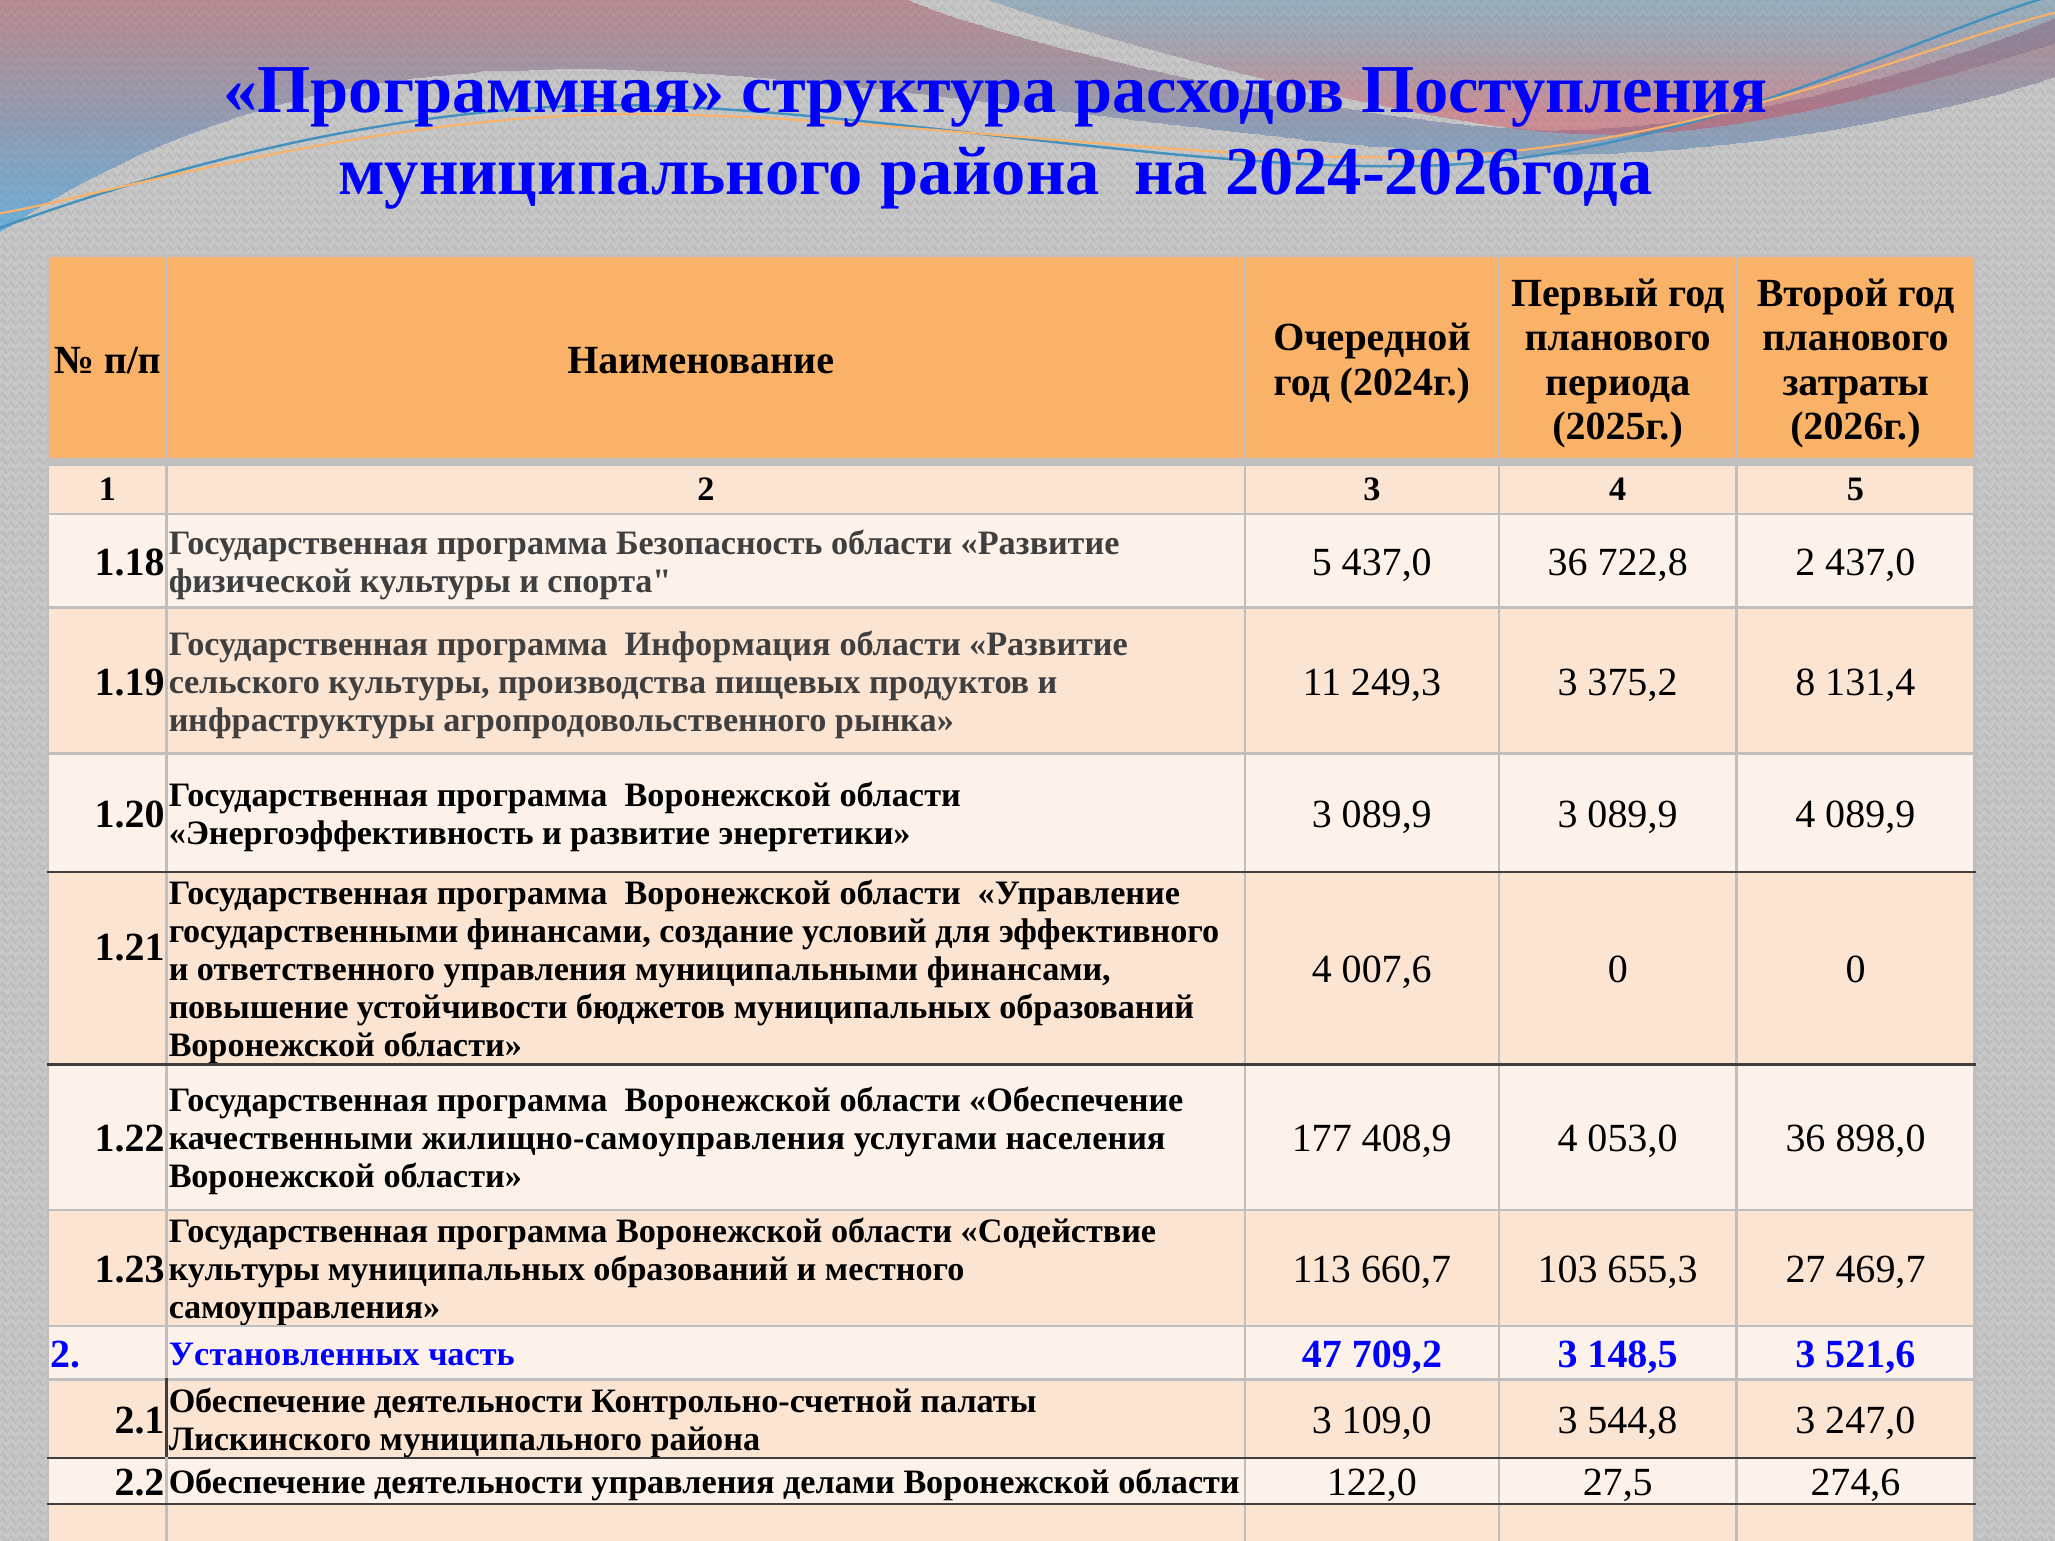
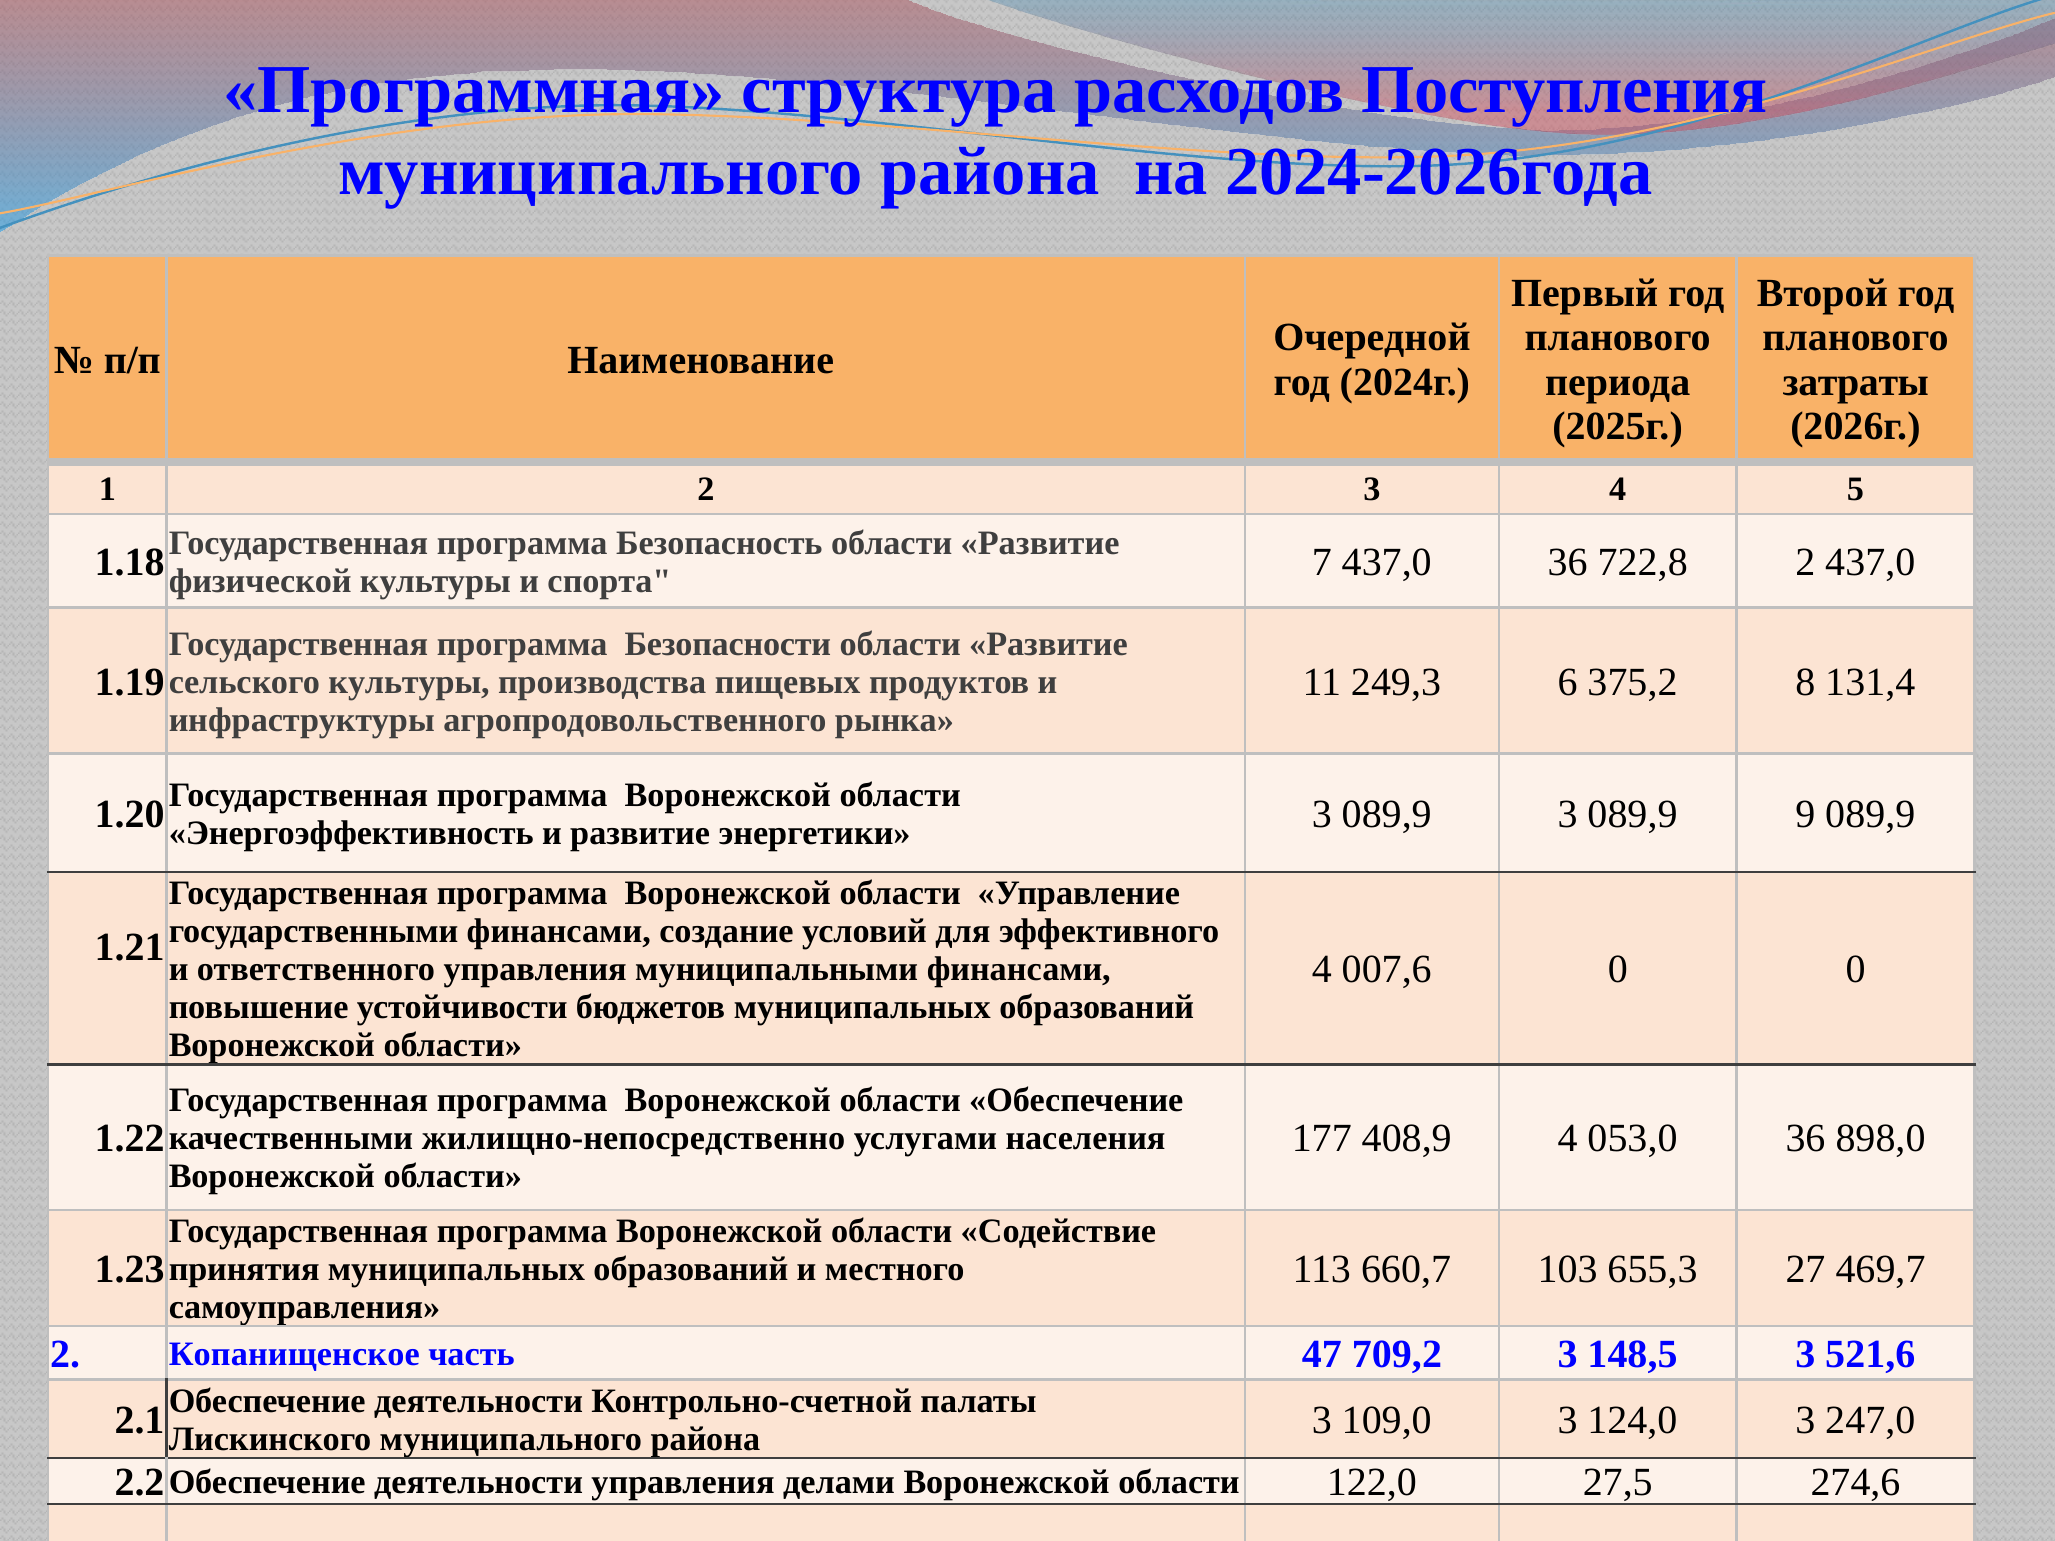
спорта 5: 5 -> 7
Информация: Информация -> Безопасности
249,3 3: 3 -> 6
089,9 4: 4 -> 9
жилищно-самоуправления: жилищно-самоуправления -> жилищно-непосредственно
культуры at (244, 1270): культуры -> принятия
Установленных: Установленных -> Копанищенское
544,8: 544,8 -> 124,0
